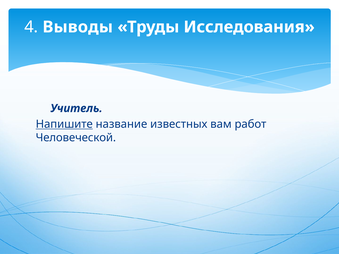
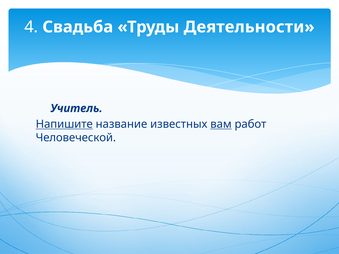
Выводы: Выводы -> Свадьба
Исследования: Исследования -> Деятельности
вам underline: none -> present
